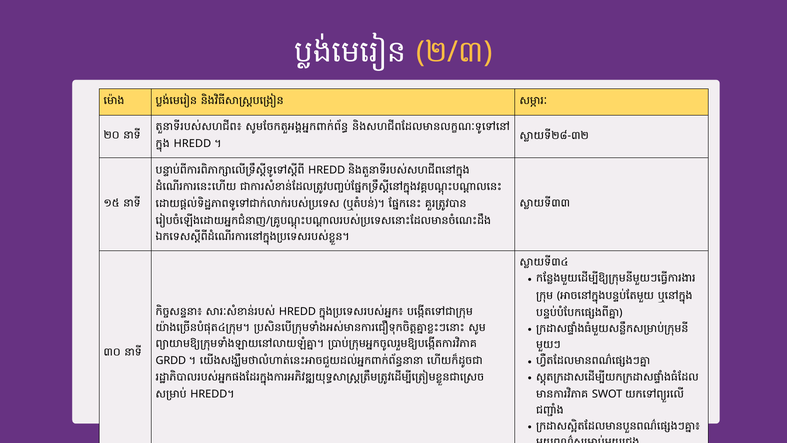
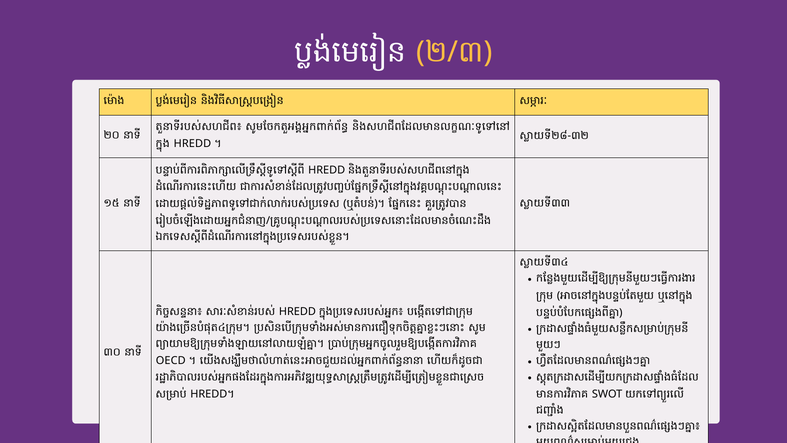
GRDD: GRDD -> OECD
